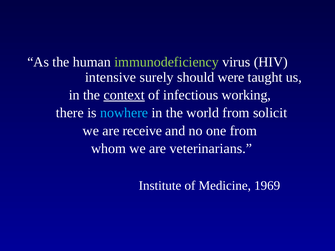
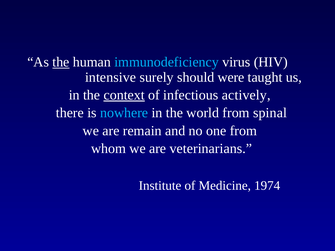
the at (61, 62) underline: none -> present
immunodeficiency colour: light green -> light blue
working: working -> actively
solicit: solicit -> spinal
receive: receive -> remain
1969: 1969 -> 1974
